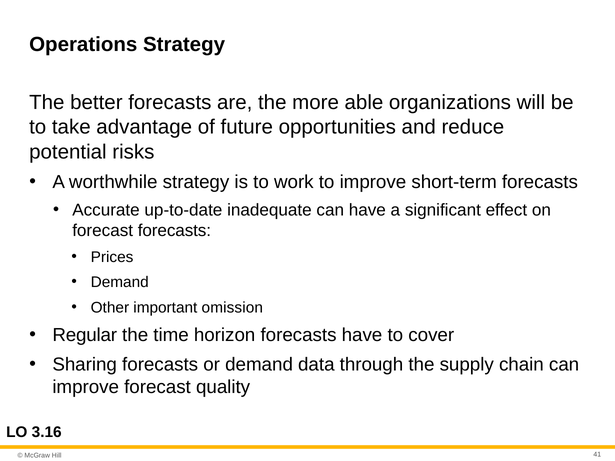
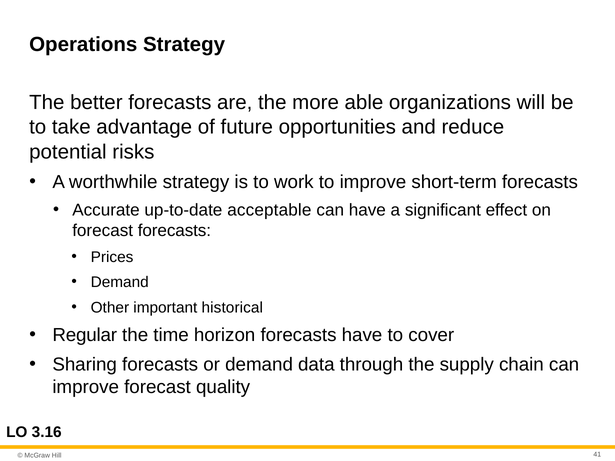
inadequate: inadequate -> acceptable
omission: omission -> historical
